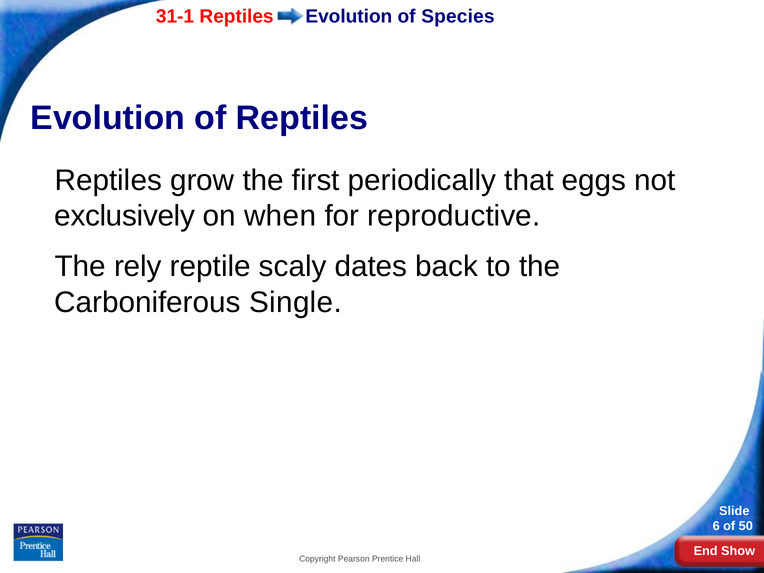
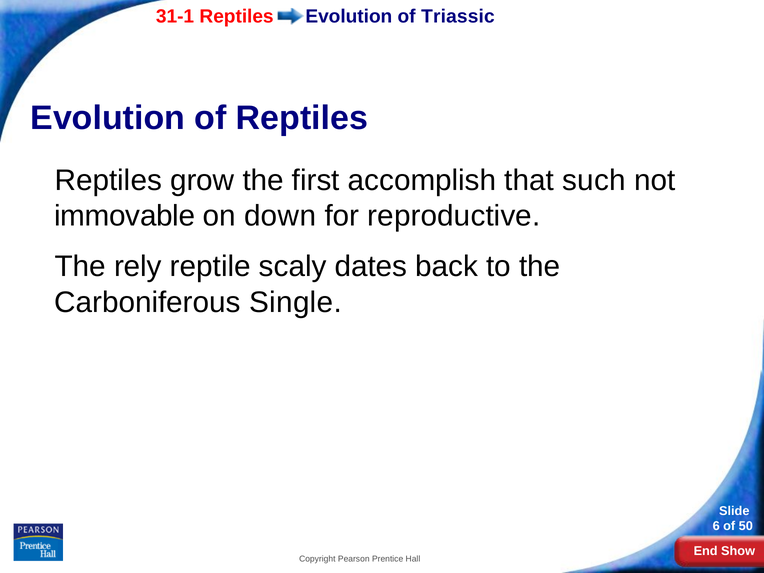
Species: Species -> Triassic
periodically: periodically -> accomplish
eggs: eggs -> such
exclusively: exclusively -> immovable
when: when -> down
